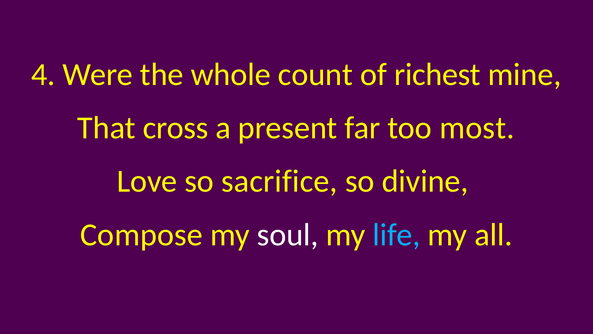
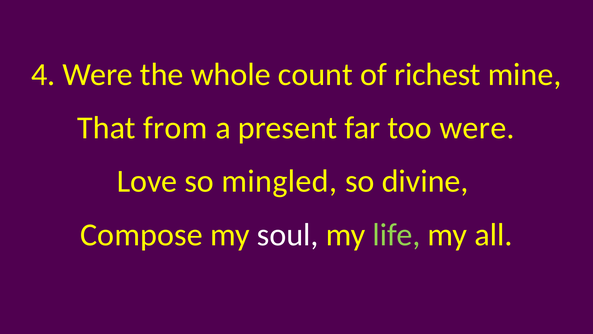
cross: cross -> from
too most: most -> were
sacrifice: sacrifice -> mingled
life colour: light blue -> light green
